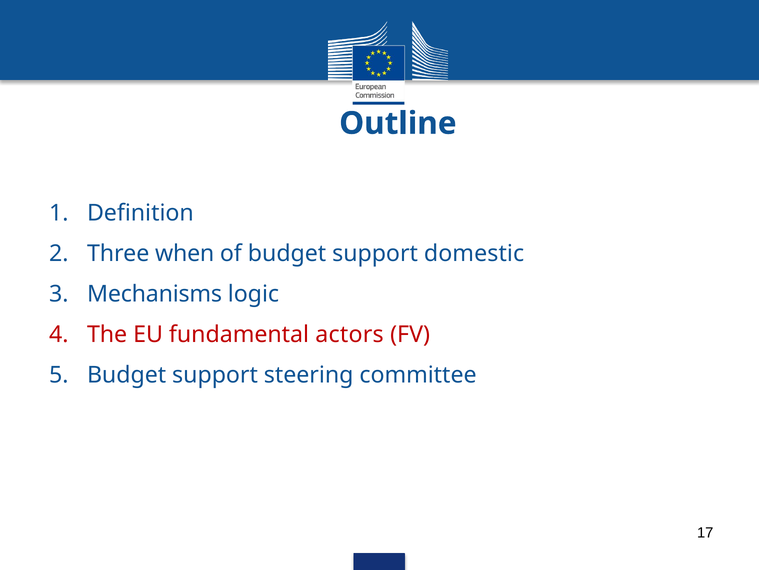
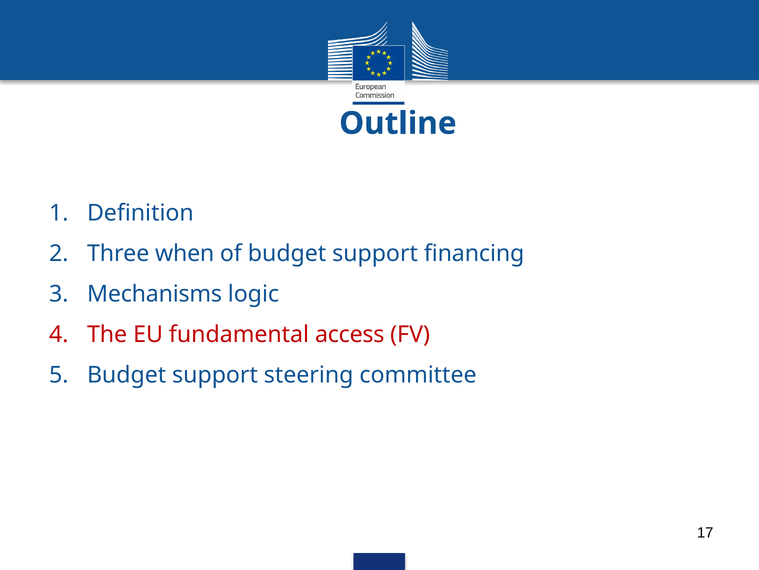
domestic: domestic -> financing
actors: actors -> access
